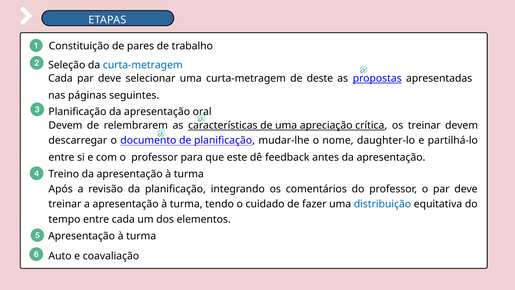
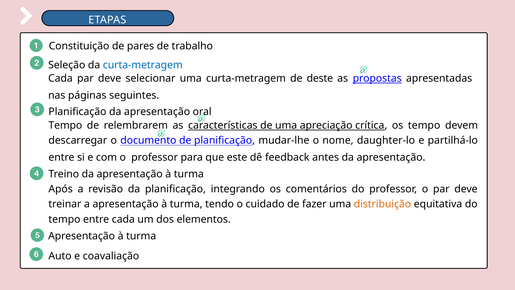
Devem at (65, 125): Devem -> Tempo
os treinar: treinar -> tempo
distribuição colour: blue -> orange
